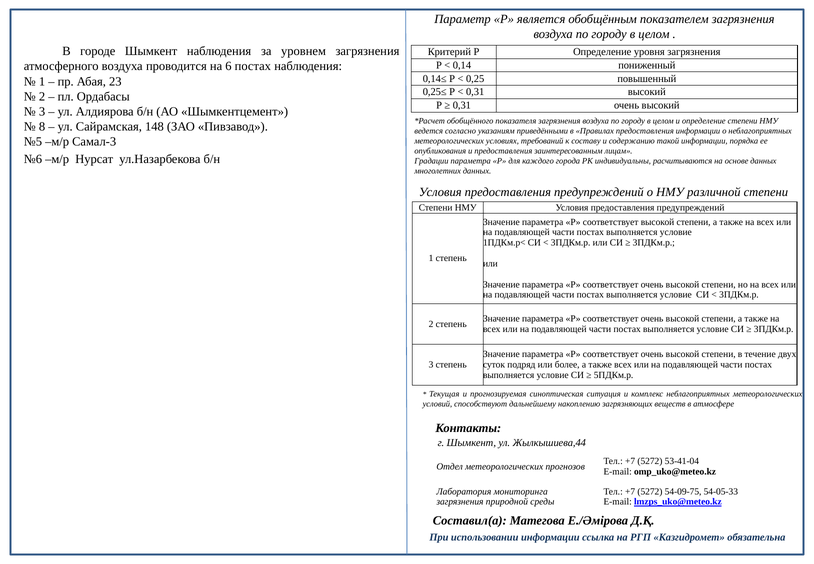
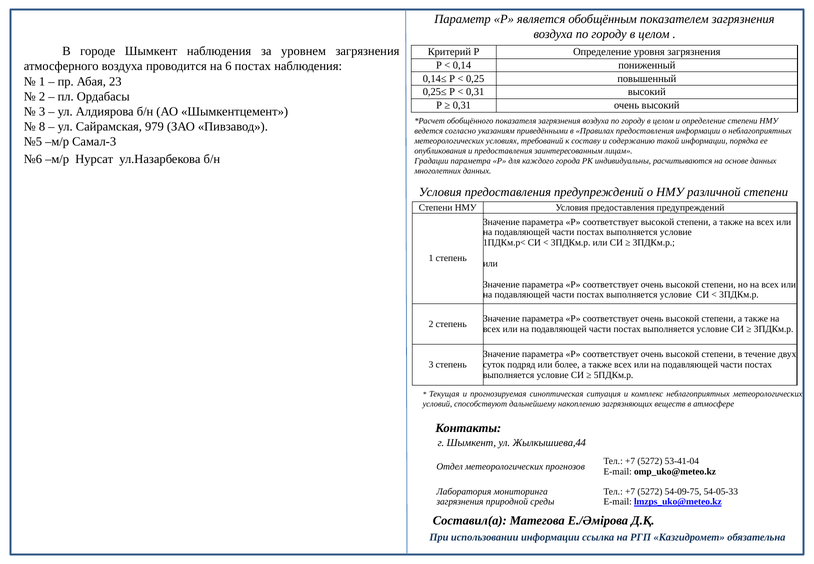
148: 148 -> 979
